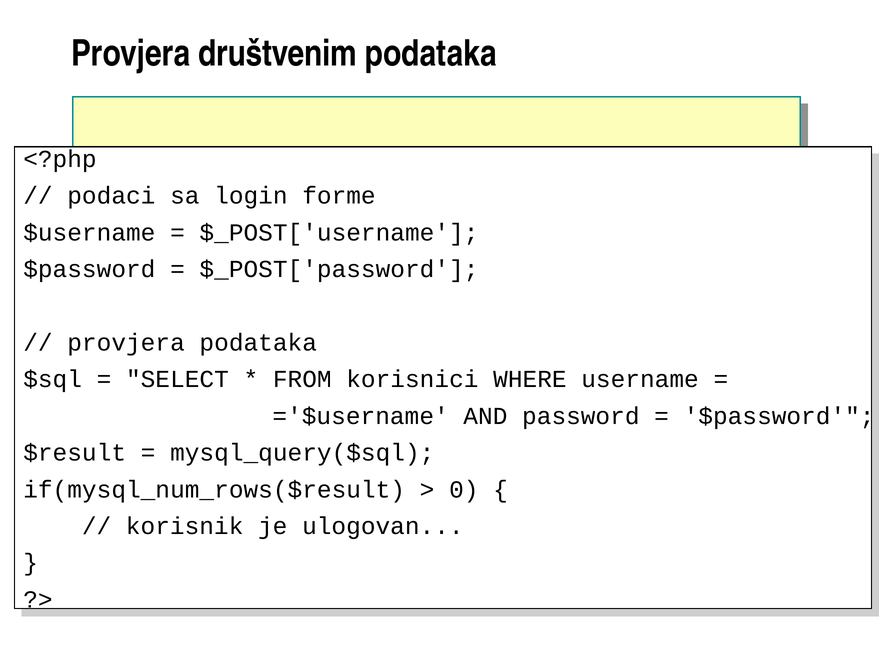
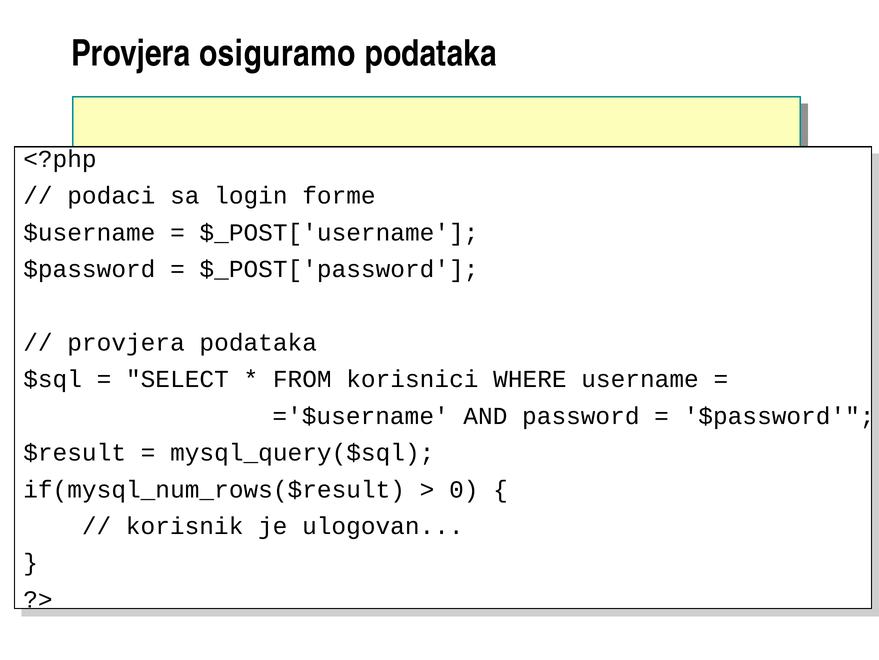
društvenim: društvenim -> osiguramo
